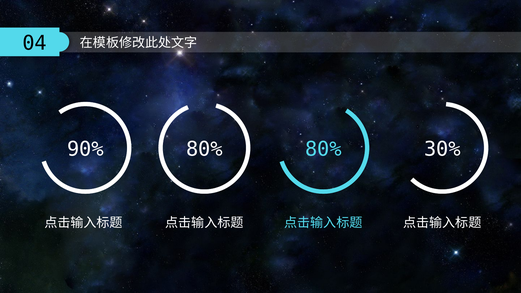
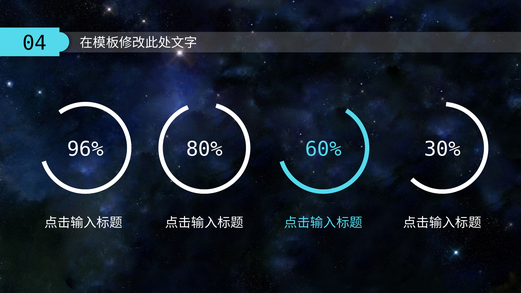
90%: 90% -> 96%
80% 80%: 80% -> 60%
